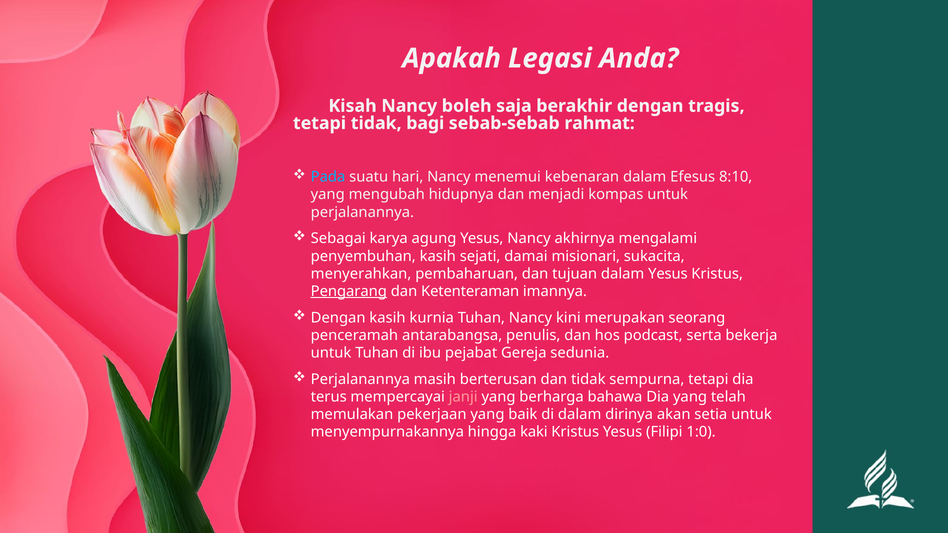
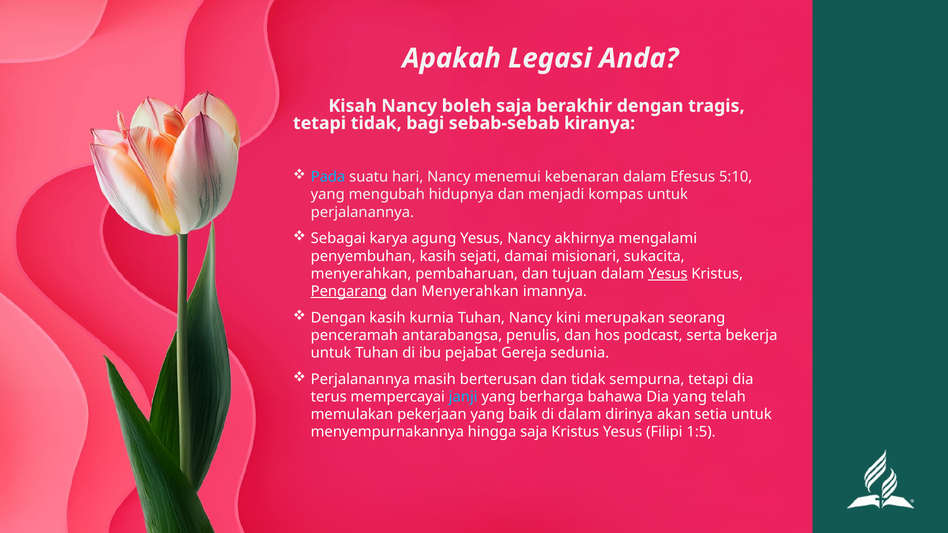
rahmat: rahmat -> kiranya
8:10: 8:10 -> 5:10
Yesus at (668, 274) underline: none -> present
dan Ketenteraman: Ketenteraman -> Menyerahkan
janji colour: pink -> light blue
hingga kaki: kaki -> saja
1:0: 1:0 -> 1:5
